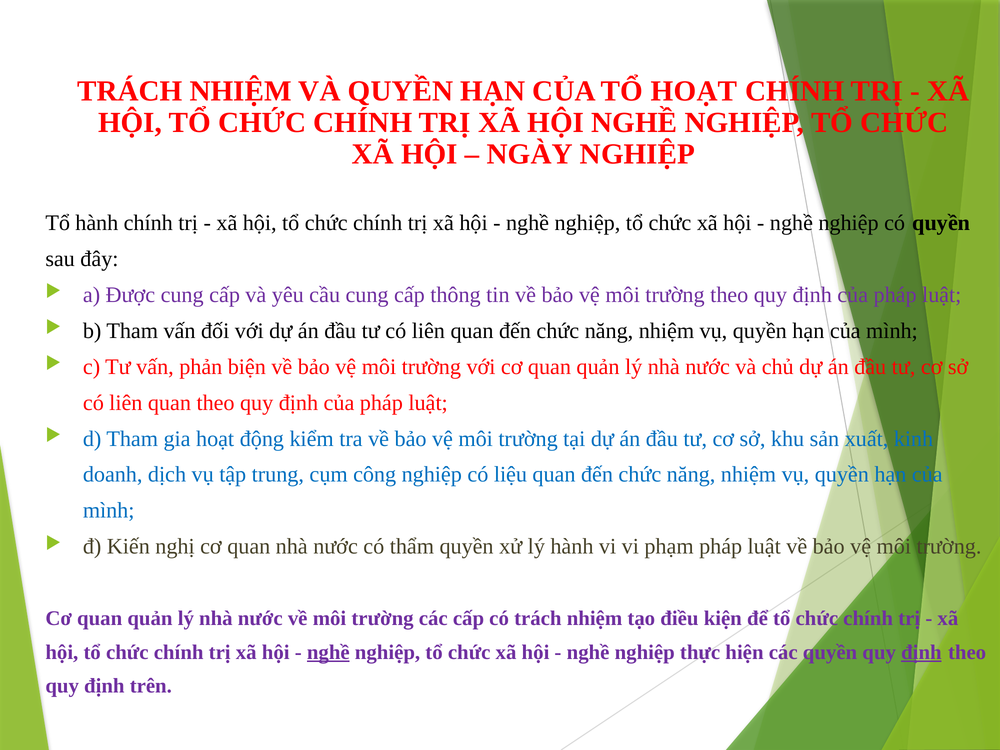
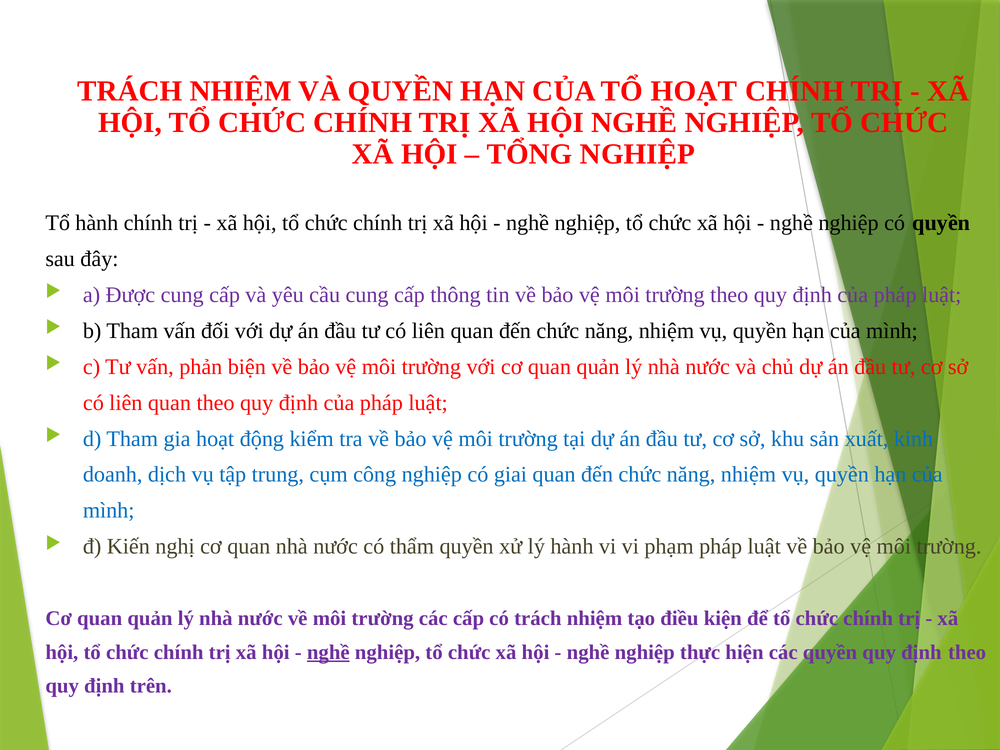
NGÀY: NGÀY -> TỔNG
liệu: liệu -> giai
định at (921, 652) underline: present -> none
